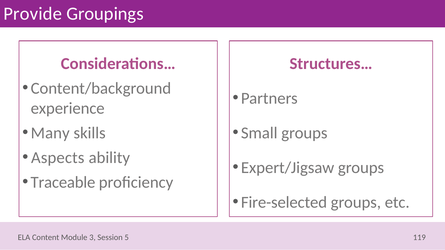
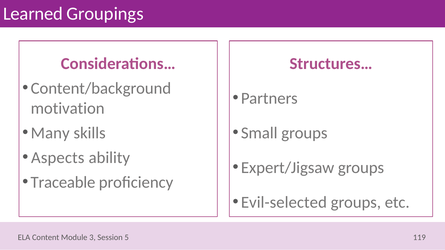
Provide: Provide -> Learned
experience: experience -> motivation
Fire-selected: Fire-selected -> Evil-selected
